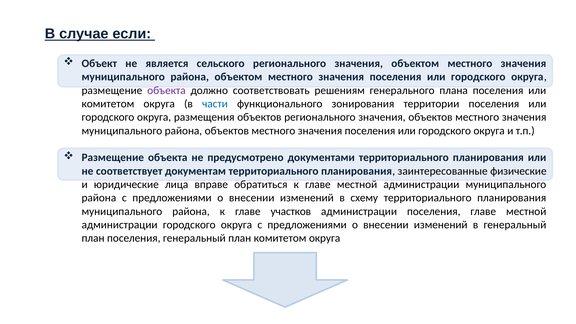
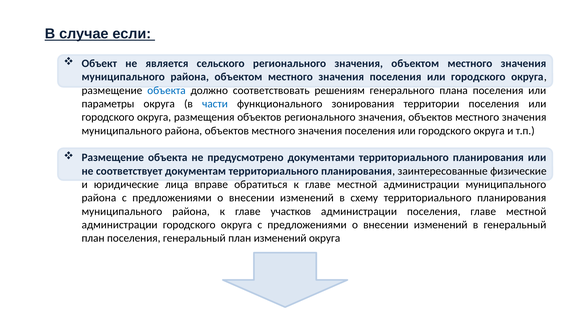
объекта at (166, 90) colour: purple -> blue
комитетом at (108, 104): комитетом -> параметры
план комитетом: комитетом -> изменений
